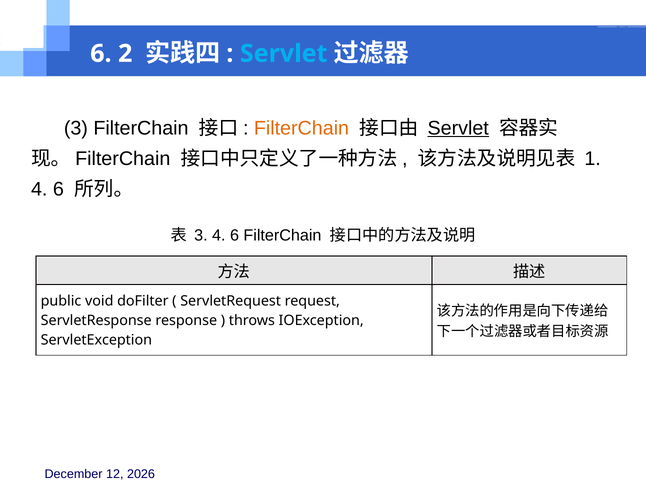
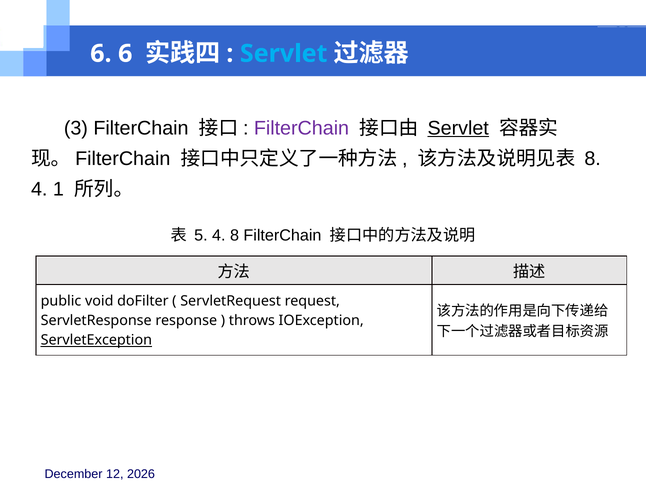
6 2: 2 -> 6
FilterChain at (302, 128) colour: orange -> purple
1 at (593, 159): 1 -> 8
6 at (58, 190): 6 -> 1
3 at (201, 236): 3 -> 5
6 at (235, 236): 6 -> 8
ServletException underline: none -> present
